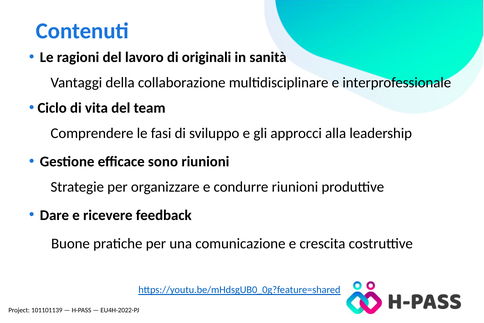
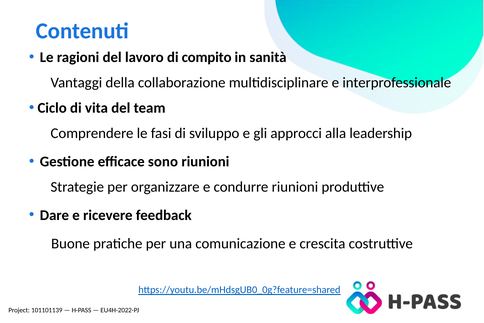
originali: originali -> compito
